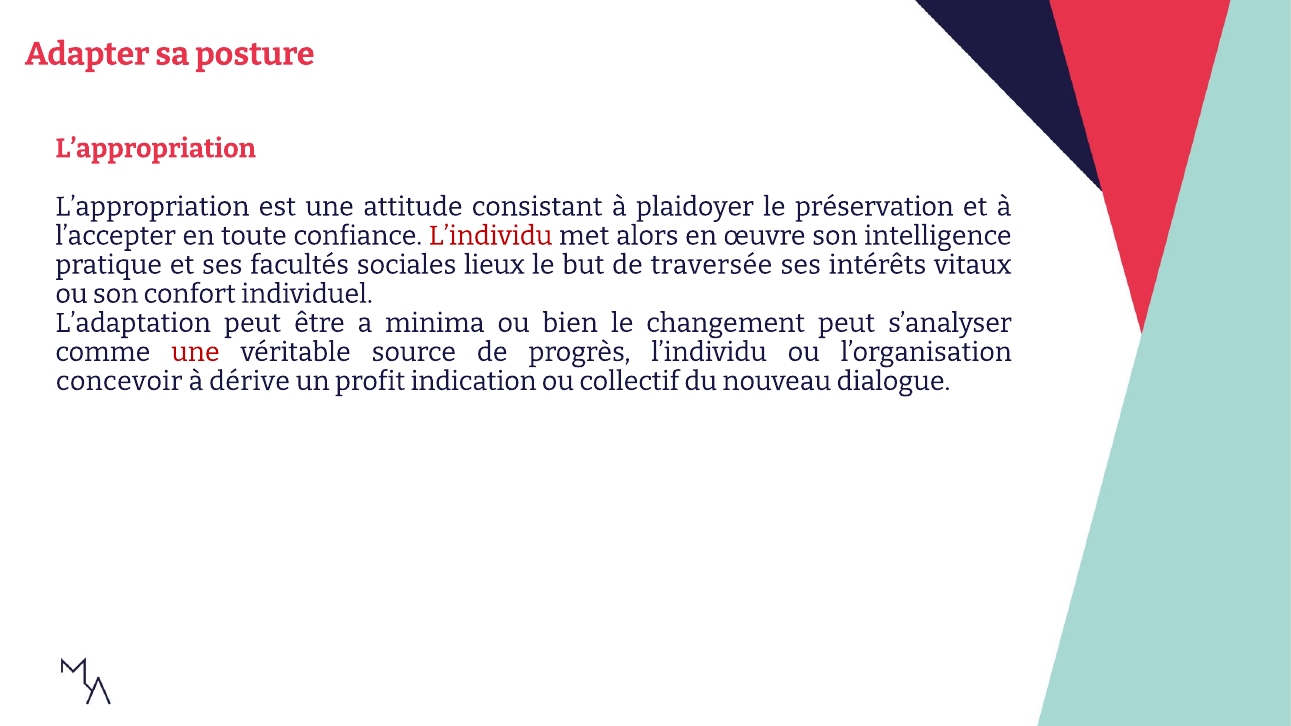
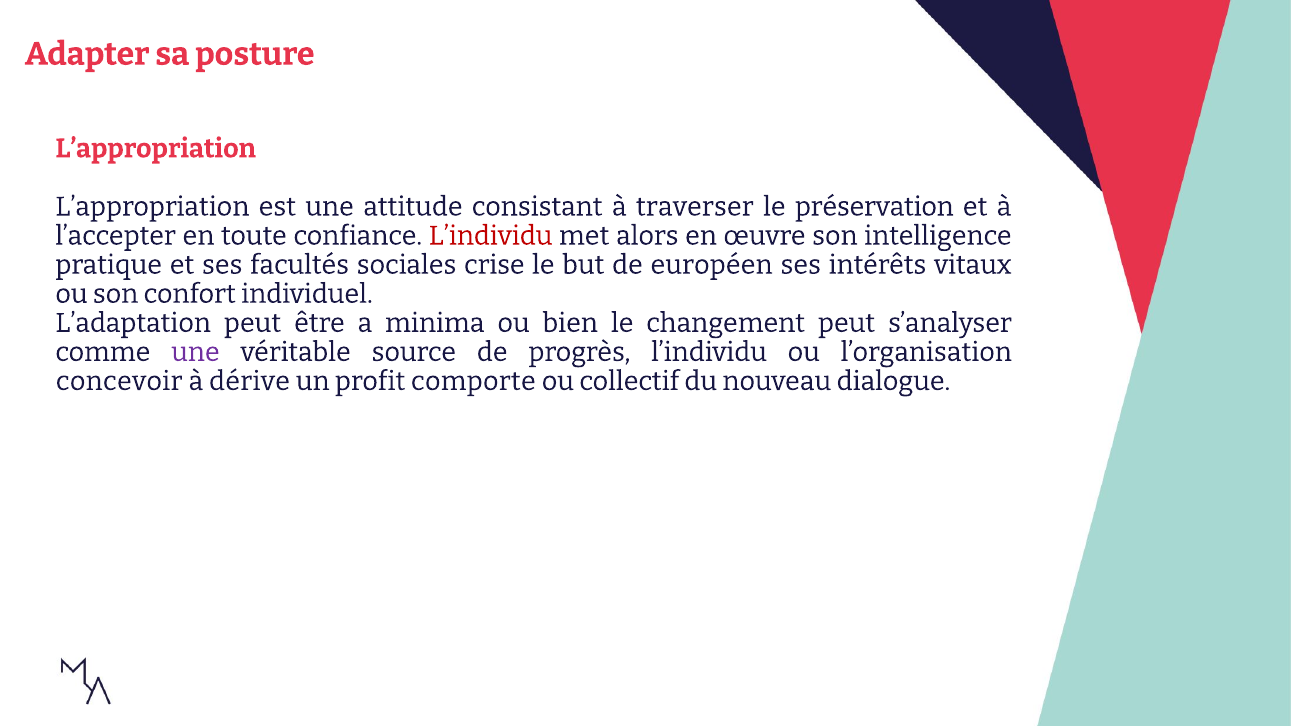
plaidoyer: plaidoyer -> traverser
lieux: lieux -> crise
traversée: traversée -> européen
une at (195, 352) colour: red -> purple
indication: indication -> comporte
